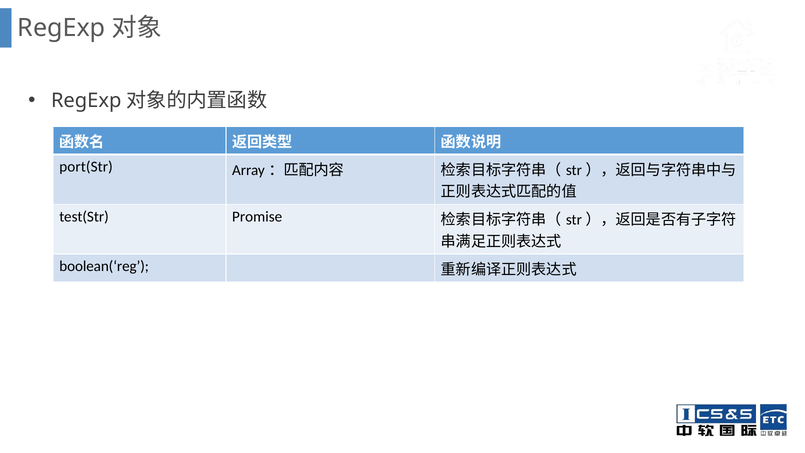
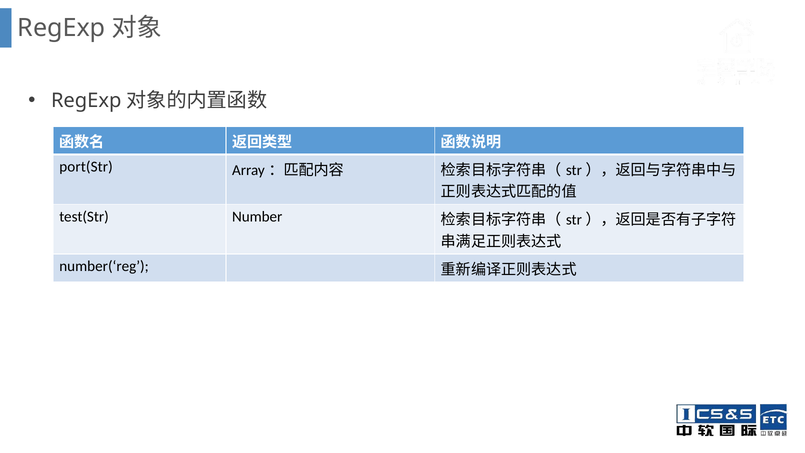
Promise: Promise -> Number
boolean(‘reg: boolean(‘reg -> number(‘reg
